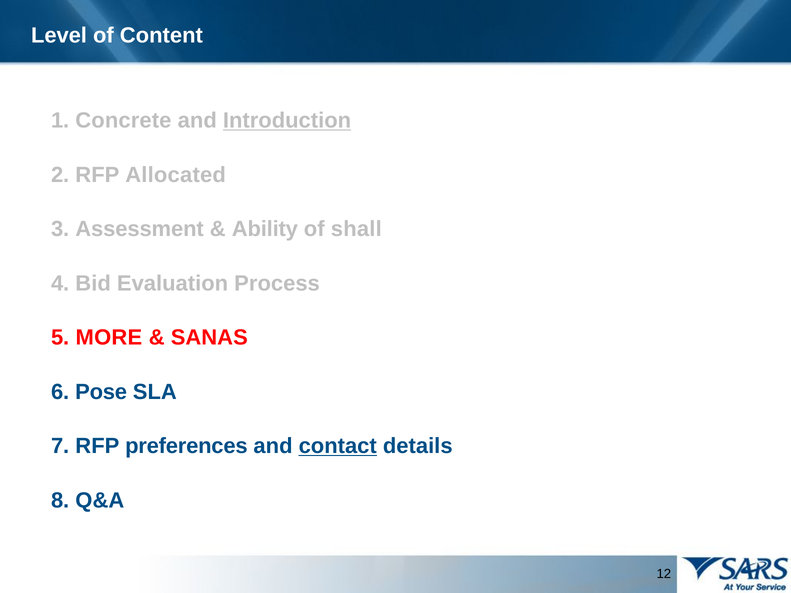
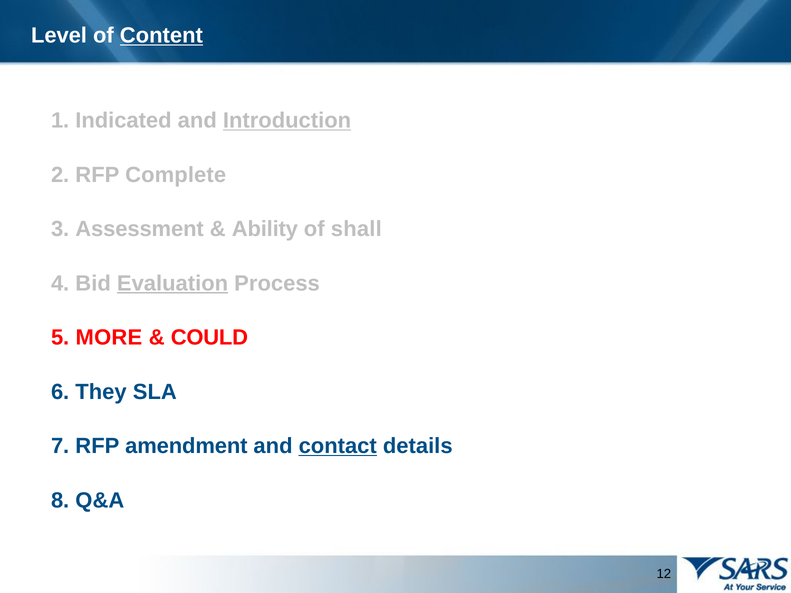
Content underline: none -> present
Concrete: Concrete -> Indicated
Allocated: Allocated -> Complete
Evaluation underline: none -> present
SANAS: SANAS -> COULD
Pose: Pose -> They
preferences: preferences -> amendment
